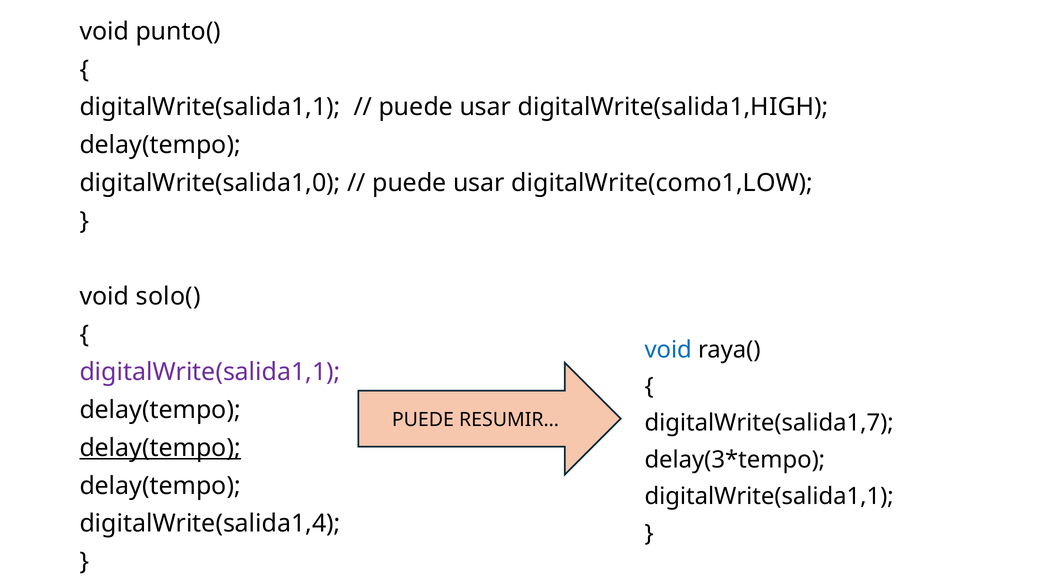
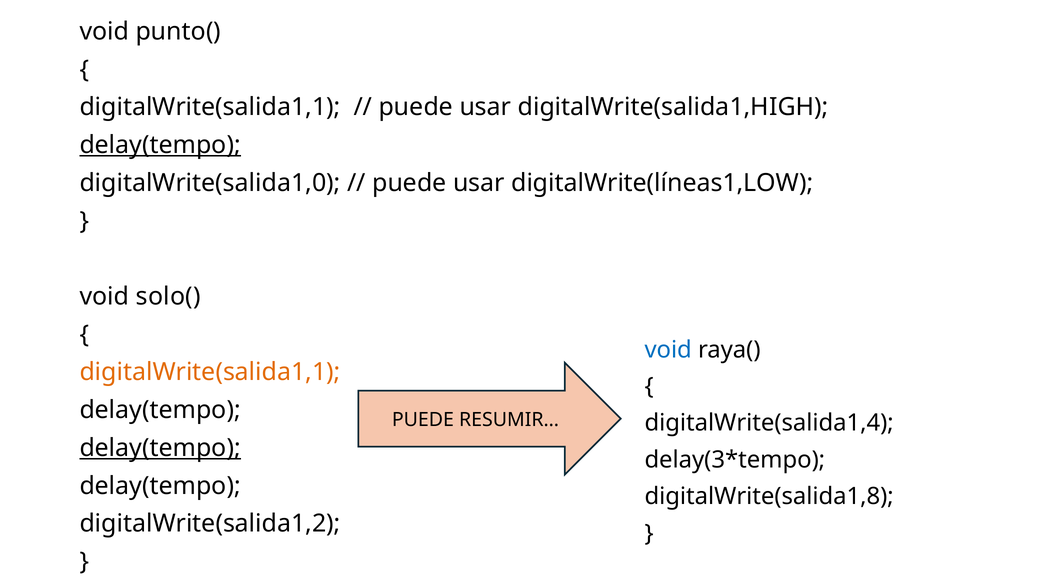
delay(tempo at (160, 145) underline: none -> present
digitalWrite(como1,LOW: digitalWrite(como1,LOW -> digitalWrite(líneas1,LOW
digitalWrite(salida1,1 at (210, 372) colour: purple -> orange
digitalWrite(salida1,7: digitalWrite(salida1,7 -> digitalWrite(salida1,4
digitalWrite(salida1,1 at (769, 496): digitalWrite(salida1,1 -> digitalWrite(salida1,8
digitalWrite(salida1,4: digitalWrite(salida1,4 -> digitalWrite(salida1,2
